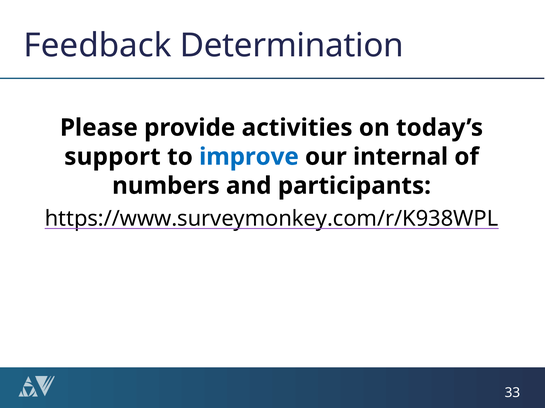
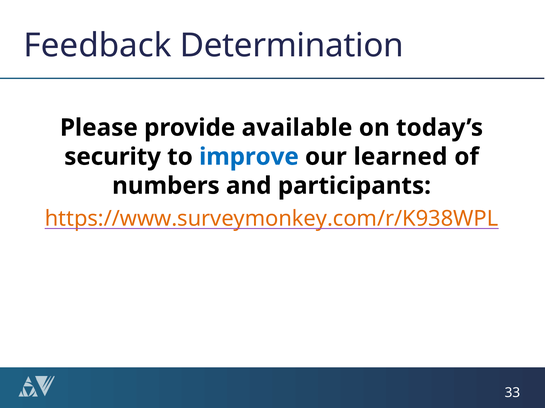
activities: activities -> available
support: support -> security
internal: internal -> learned
https://www.surveymonkey.com/r/K938WPL colour: black -> orange
